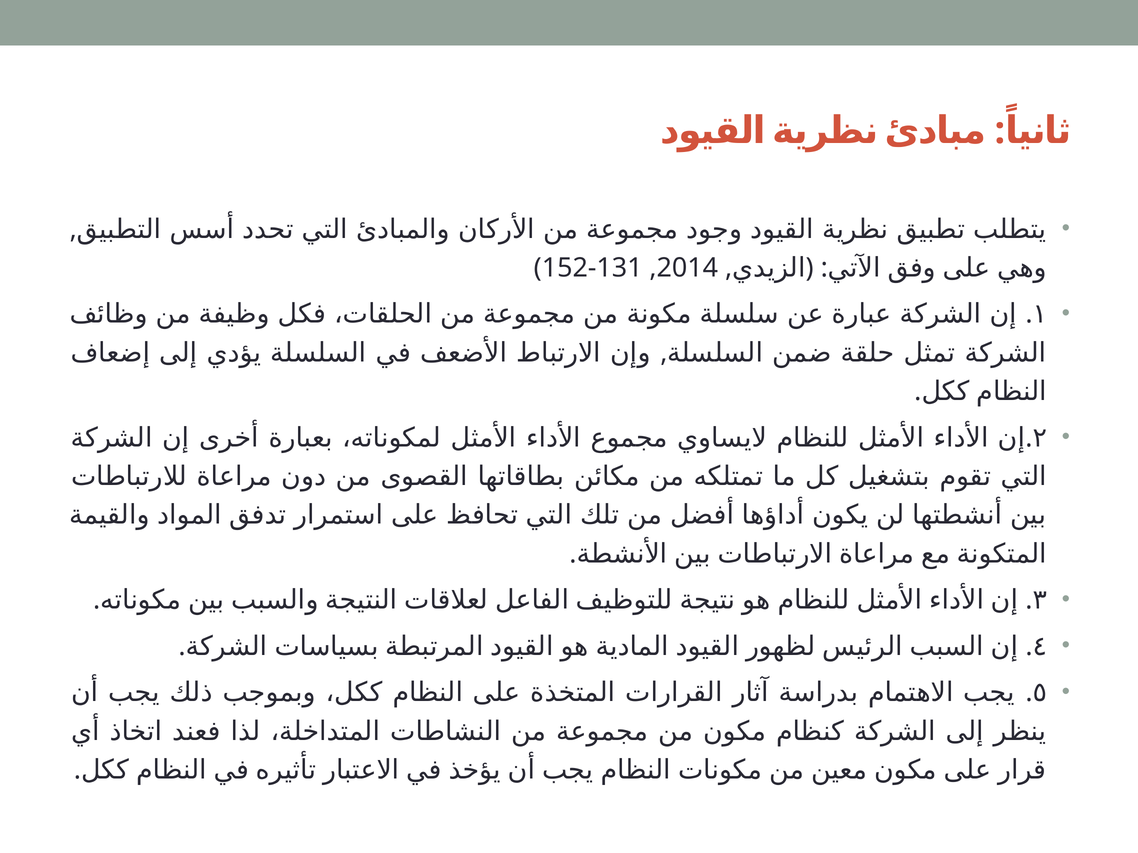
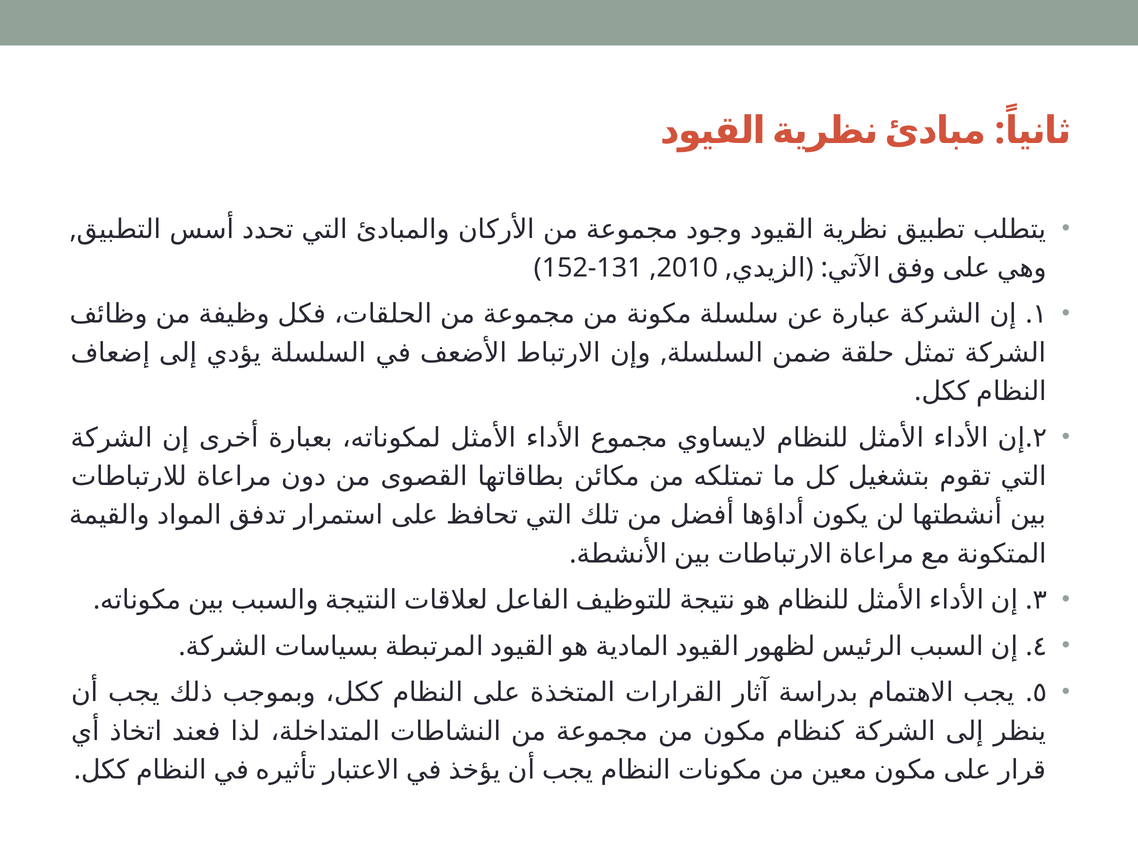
2014: 2014 -> 2010
